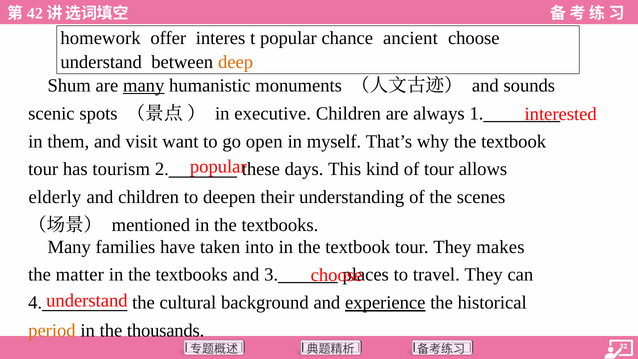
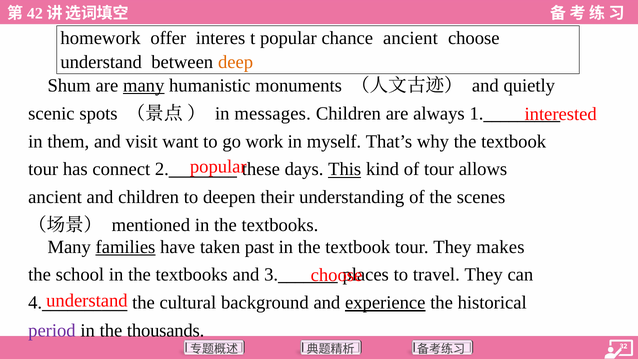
sounds: sounds -> quietly
executive: executive -> messages
open: open -> work
tourism: tourism -> connect
This underline: none -> present
elderly at (55, 197): elderly -> ancient
families underline: none -> present
into: into -> past
matter: matter -> school
period colour: orange -> purple
